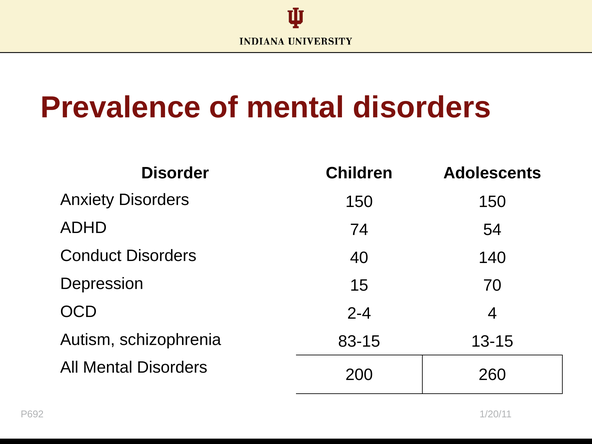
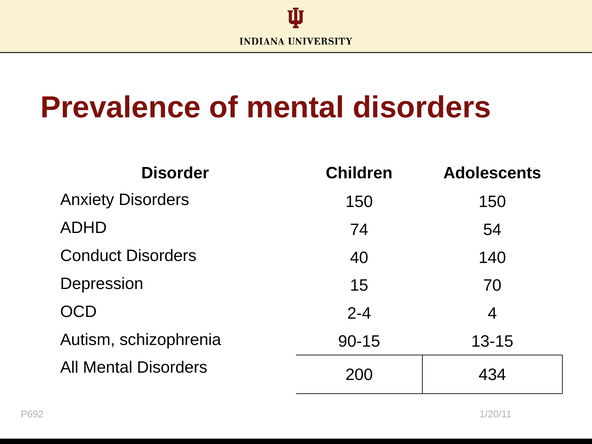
83-15: 83-15 -> 90-15
260: 260 -> 434
